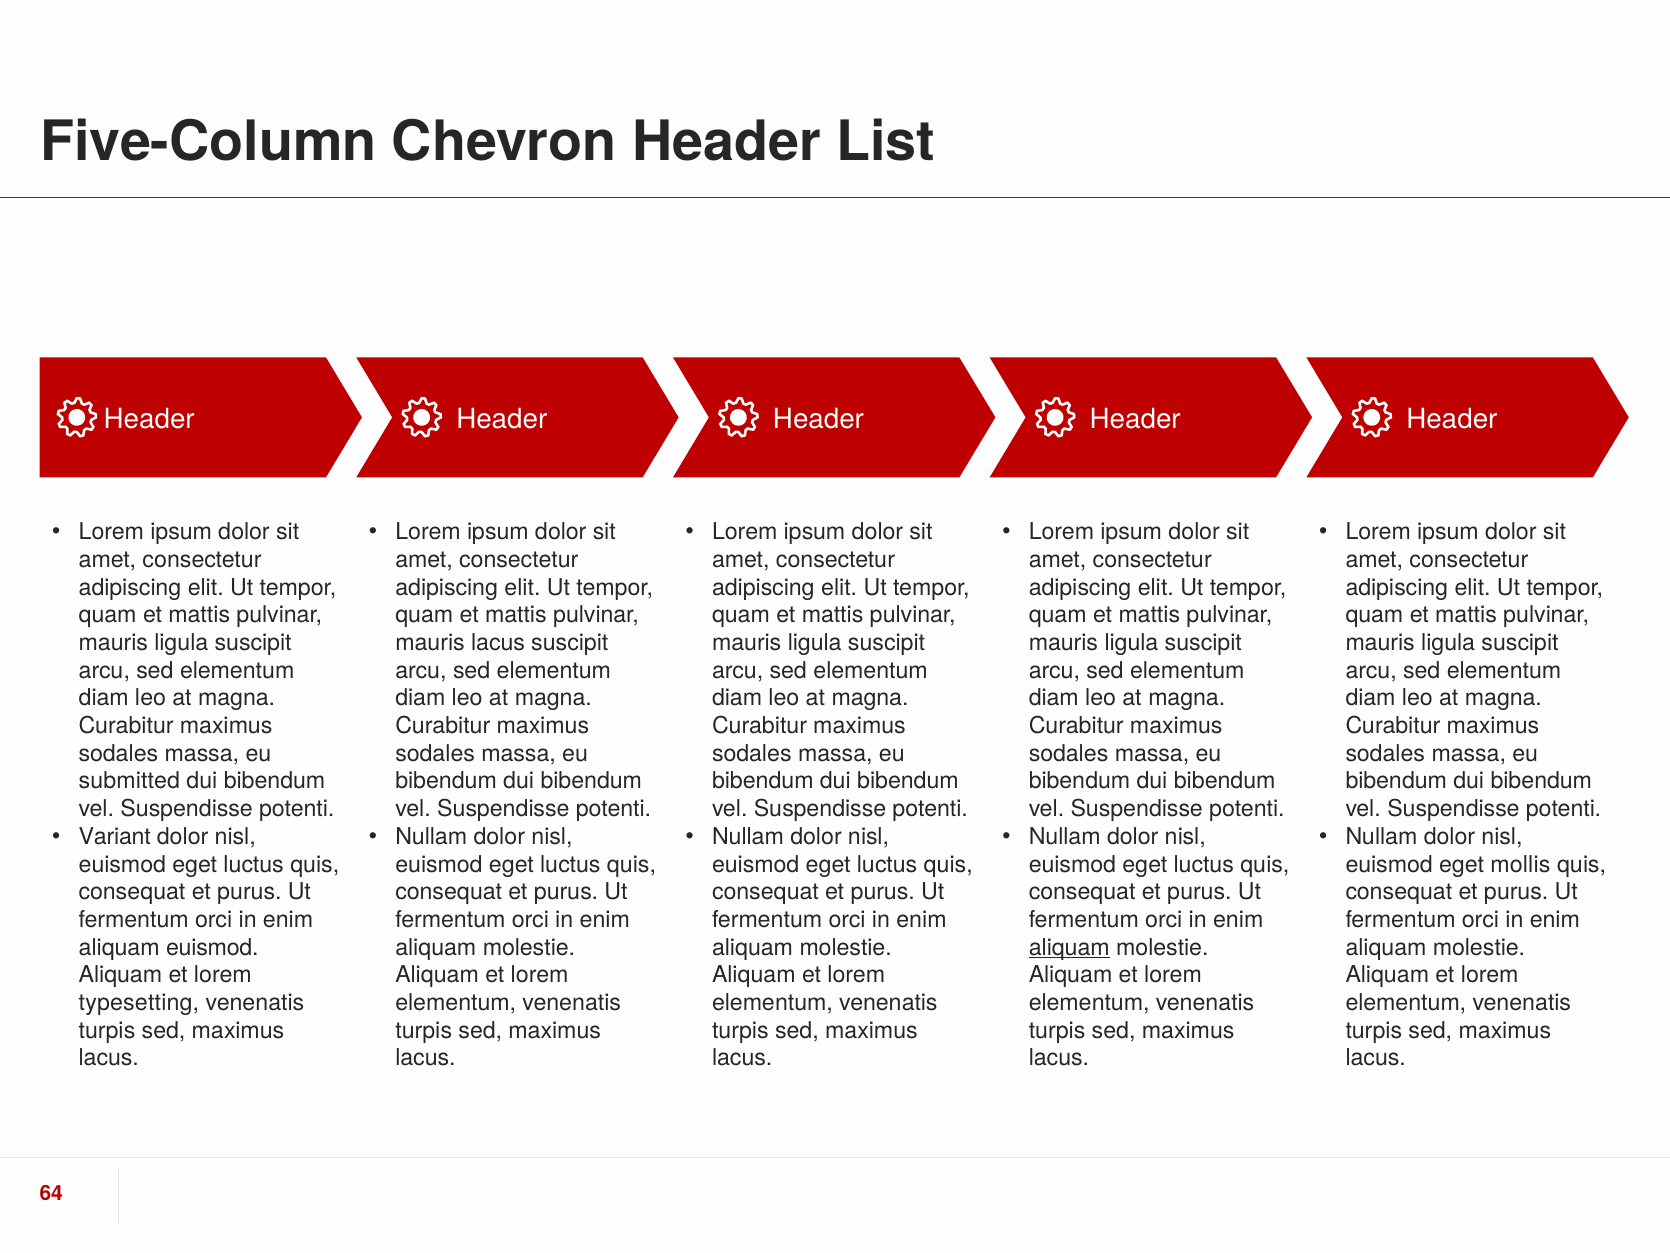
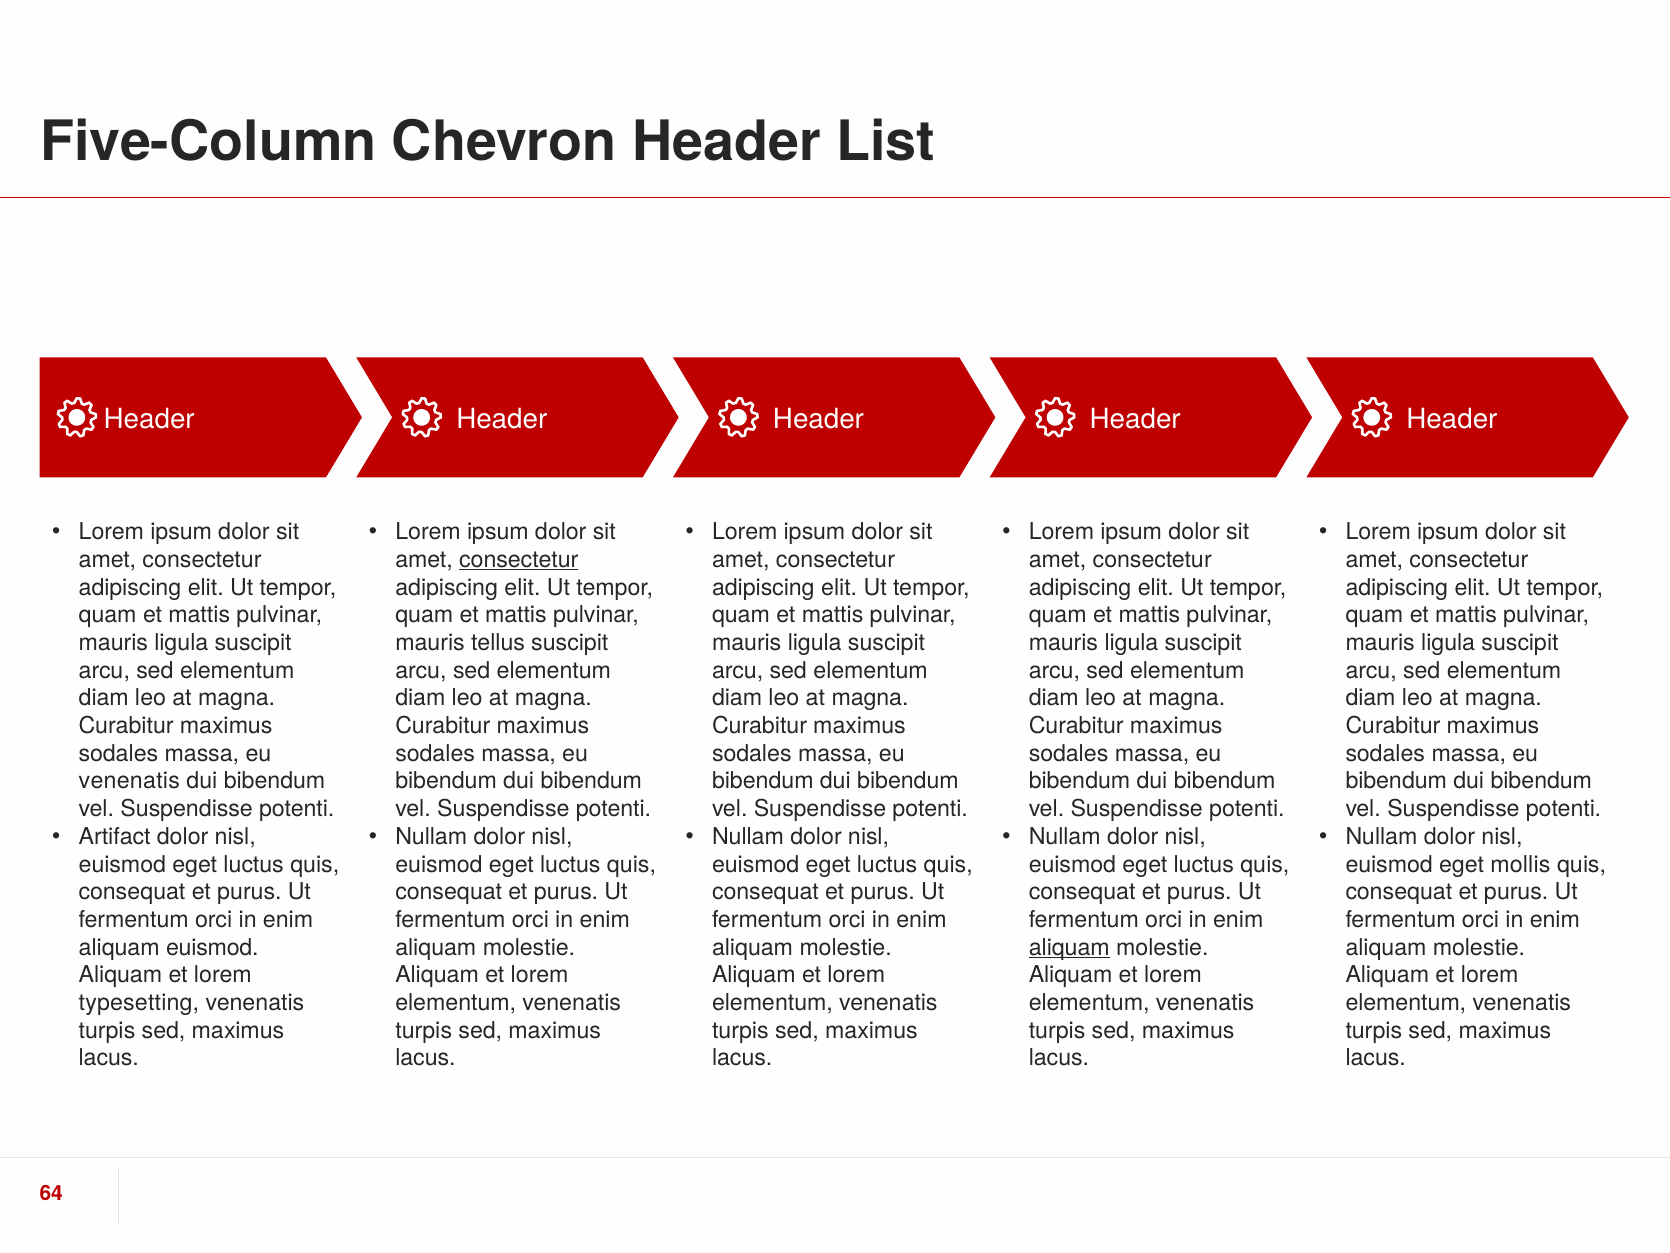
consectetur at (519, 560) underline: none -> present
mauris lacus: lacus -> tellus
submitted at (129, 781): submitted -> venenatis
Variant: Variant -> Artifact
